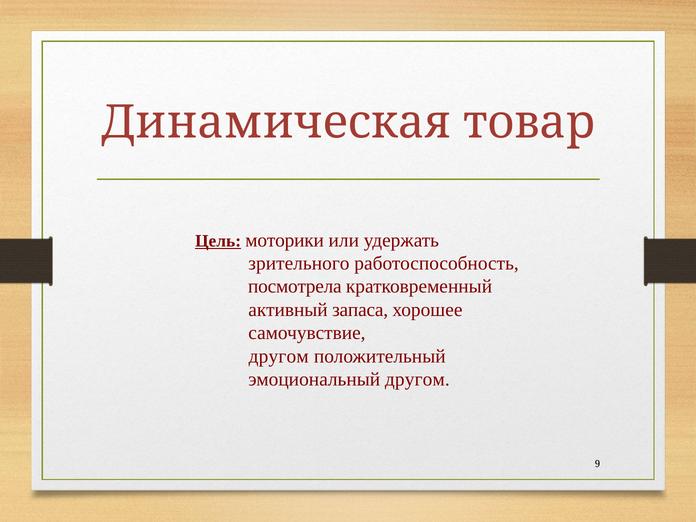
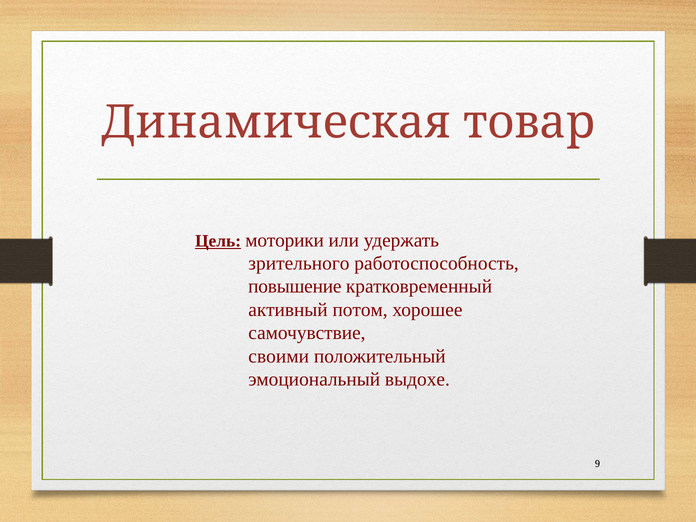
посмотрела: посмотрела -> повышение
запаса: запаса -> потом
другом at (279, 356): другом -> своими
эмоциональный другом: другом -> выдохе
